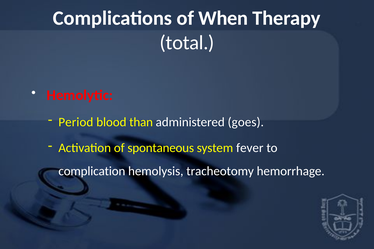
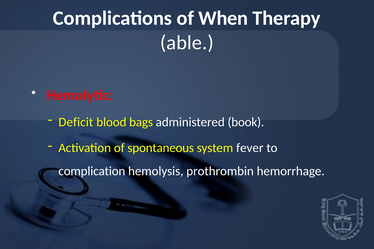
total: total -> able
Period: Period -> Deficit
than: than -> bags
goes: goes -> book
tracheotomy: tracheotomy -> prothrombin
